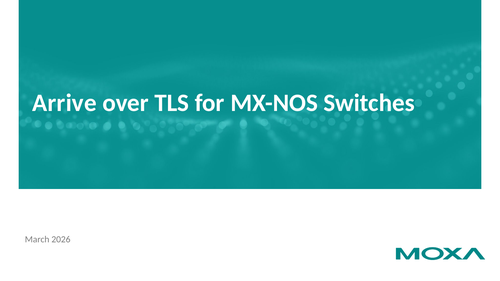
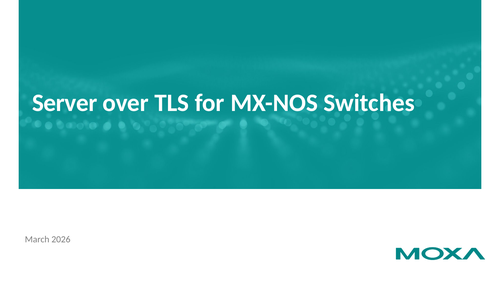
Arrive: Arrive -> Server
